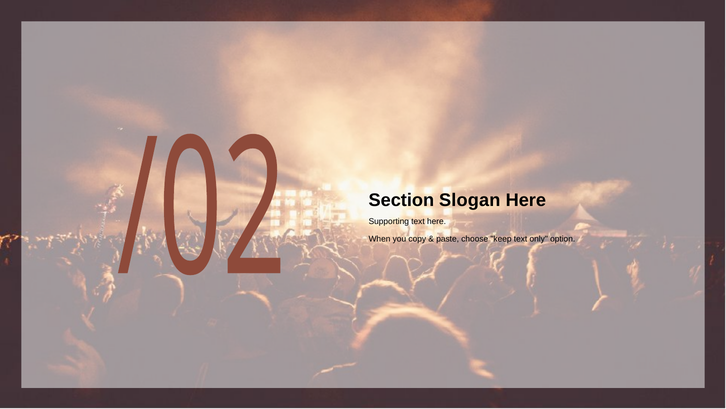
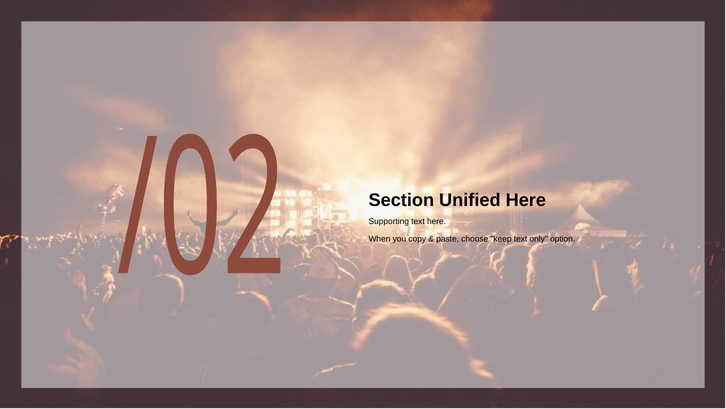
Slogan: Slogan -> Unified
